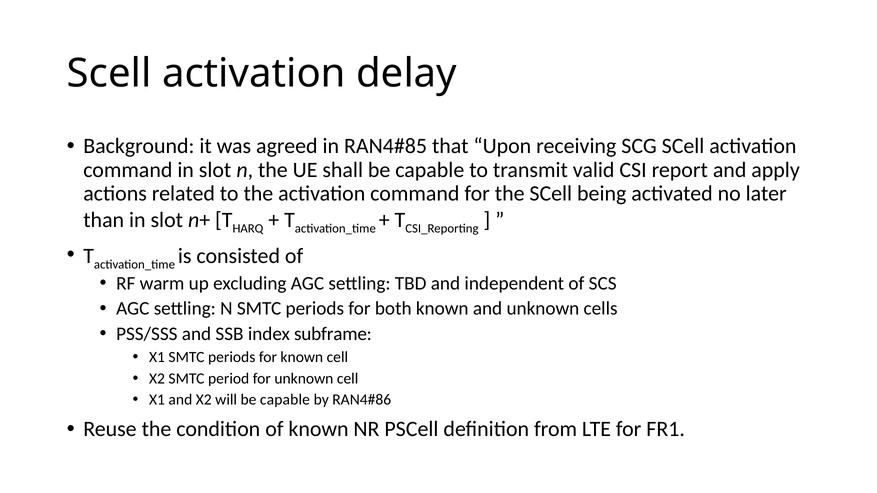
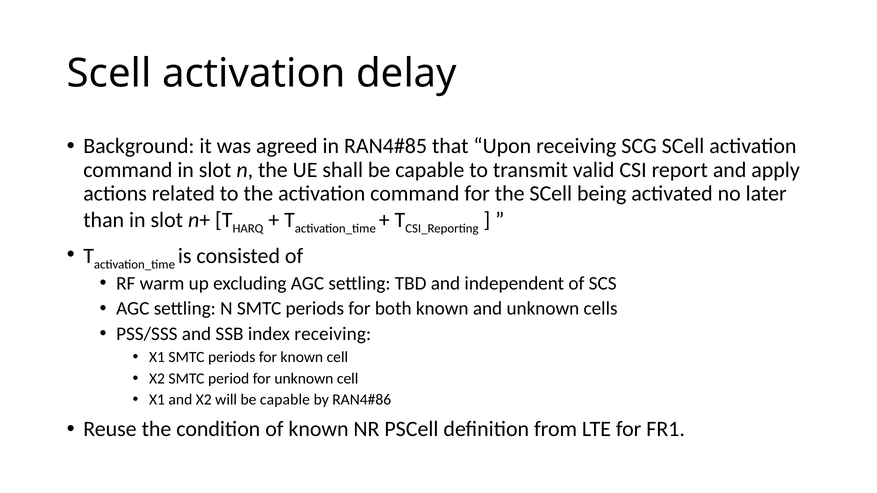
index subframe: subframe -> receiving
